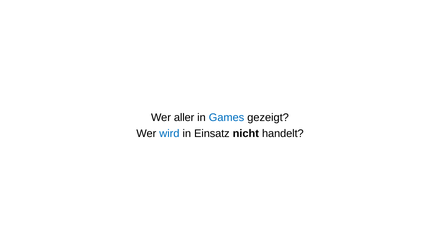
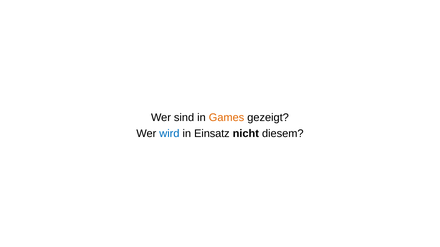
aller: aller -> sind
Games colour: blue -> orange
handelt: handelt -> diesem
